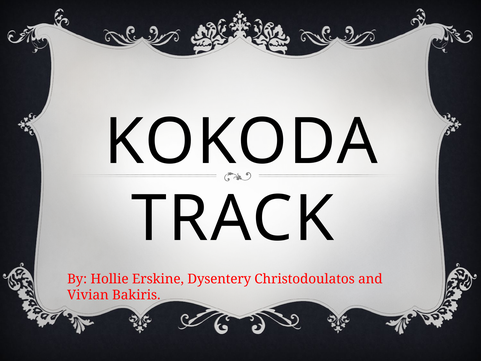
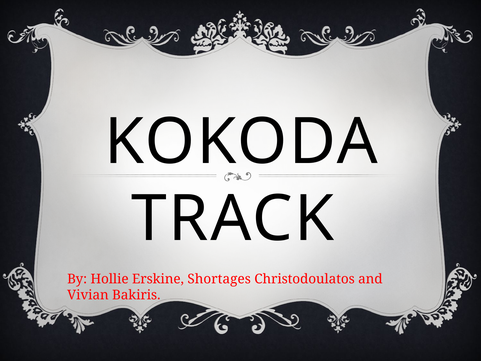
Dysentery: Dysentery -> Shortages
